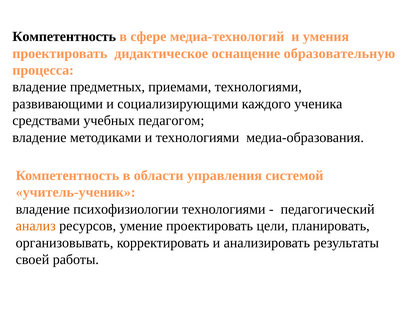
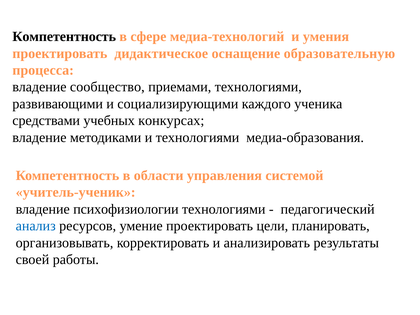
предметных: предметных -> сообщество
педагогом: педагогом -> конкурсах
анализ colour: orange -> blue
